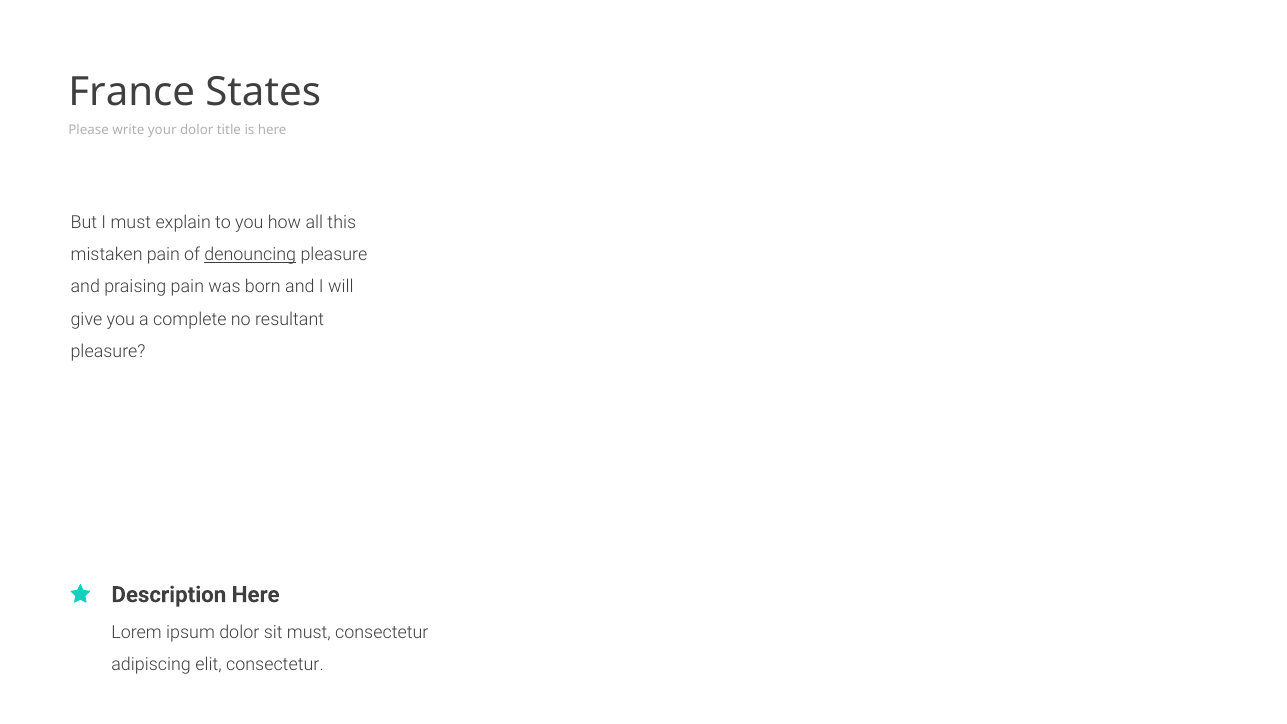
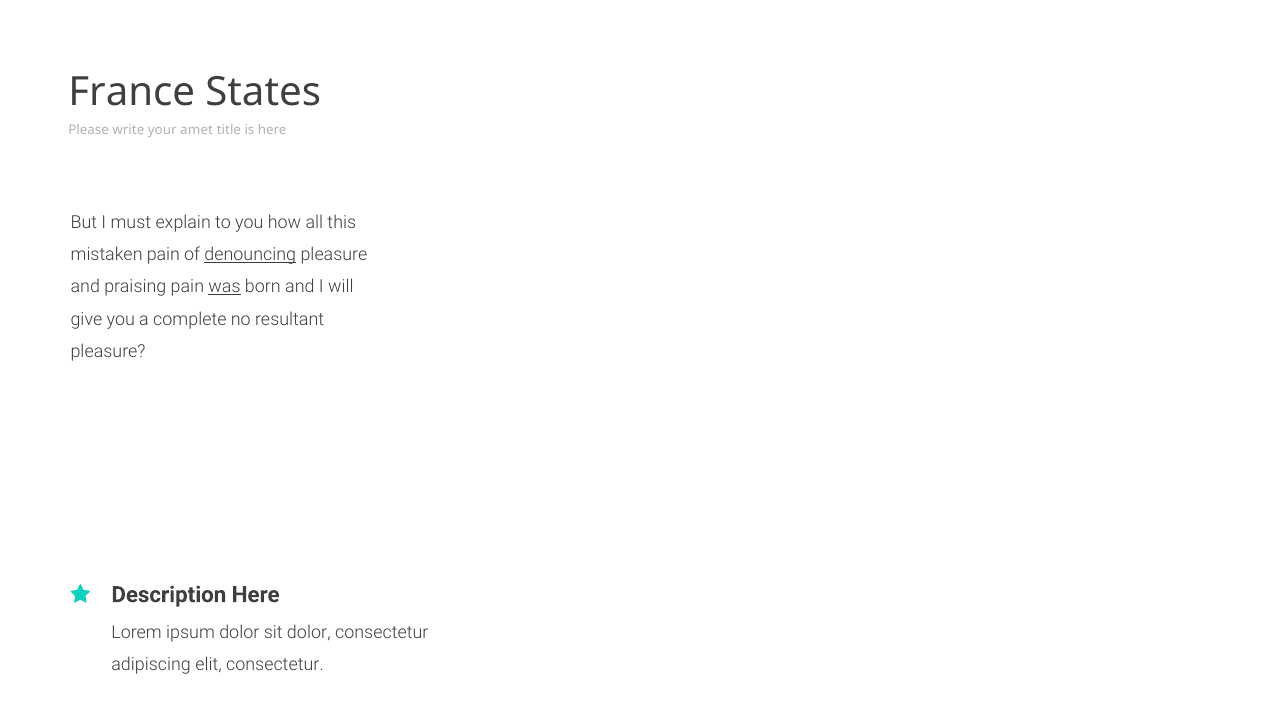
your dolor: dolor -> amet
was underline: none -> present
sit must: must -> dolor
